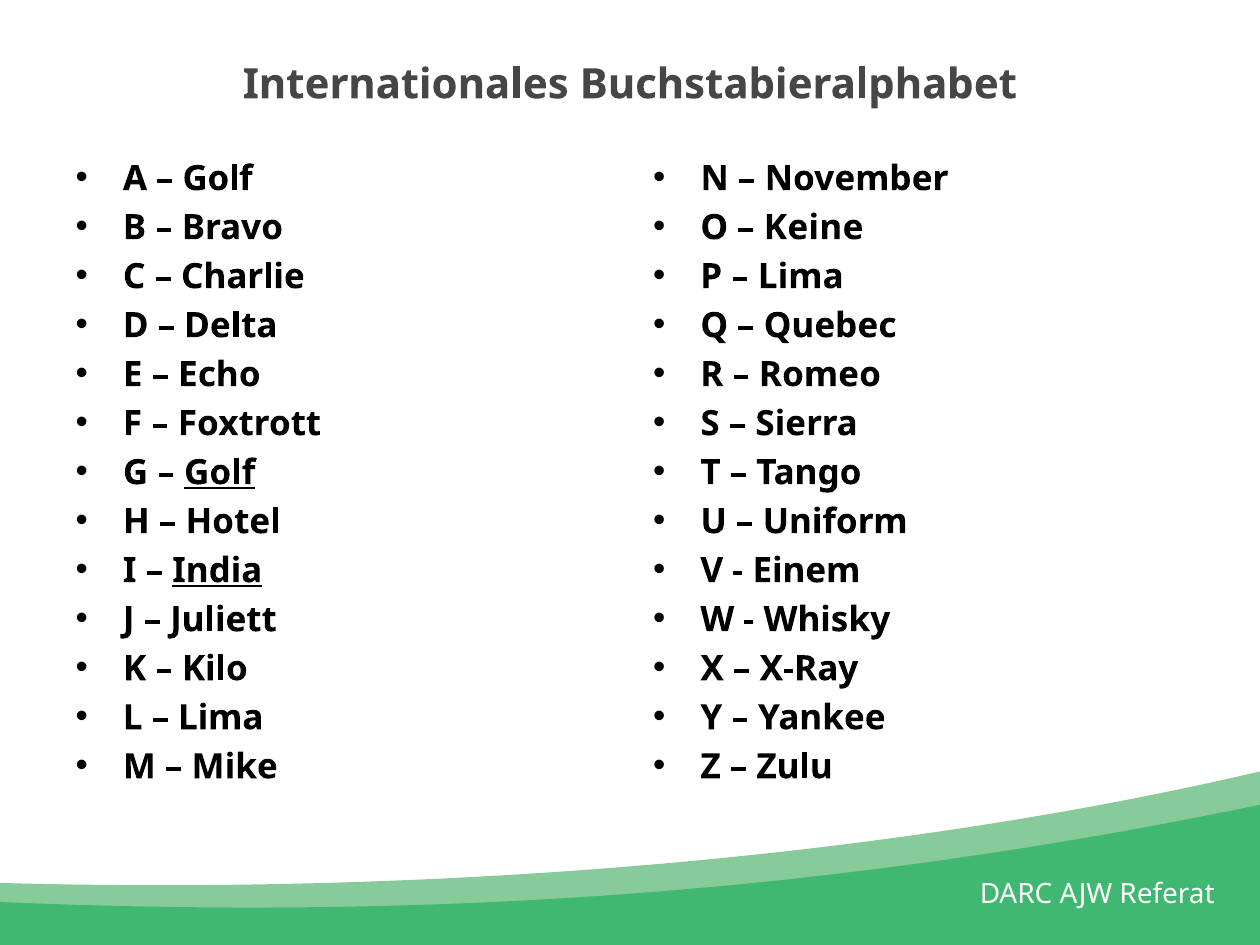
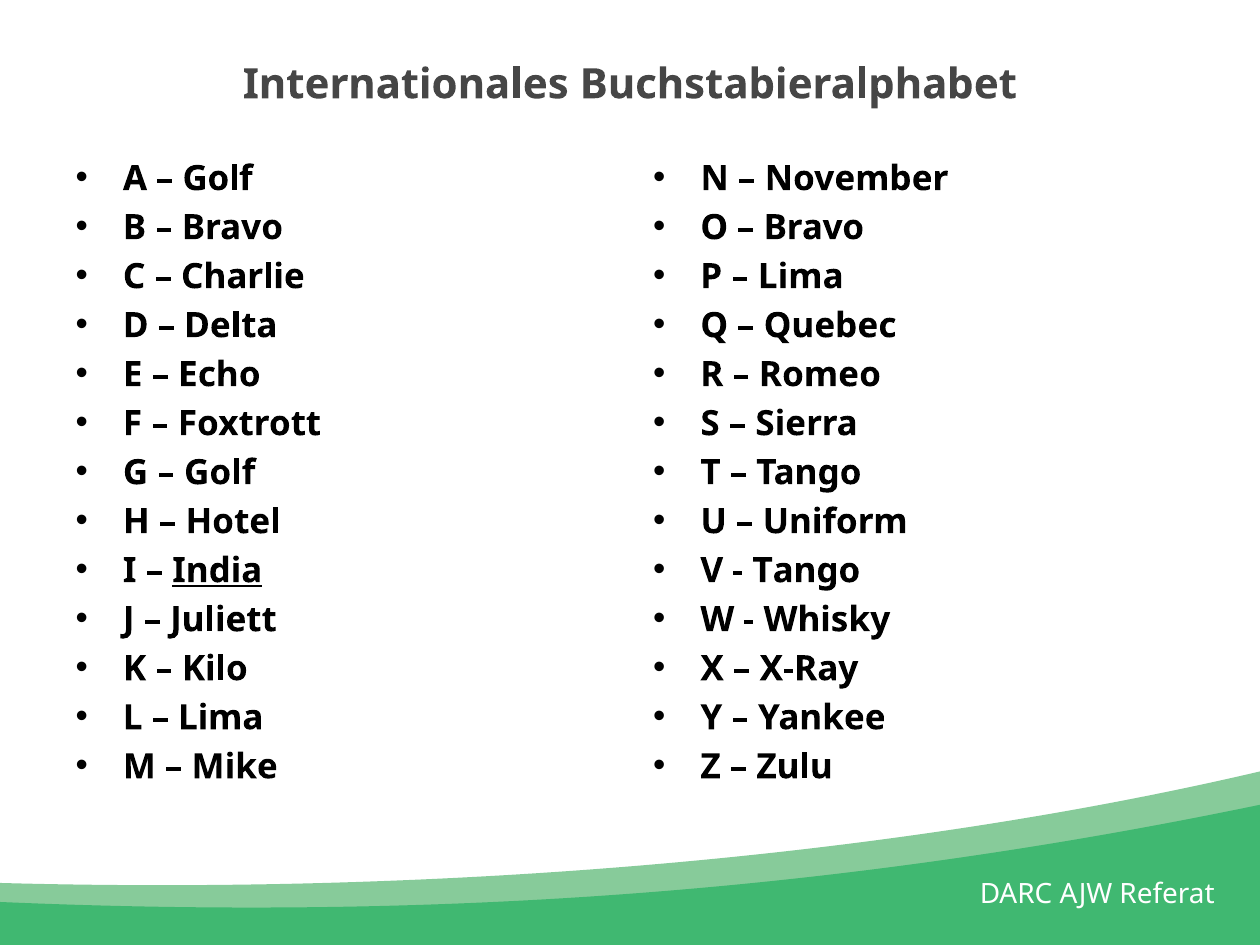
Keine at (814, 228): Keine -> Bravo
Golf at (220, 473) underline: present -> none
Einem at (806, 571): Einem -> Tango
